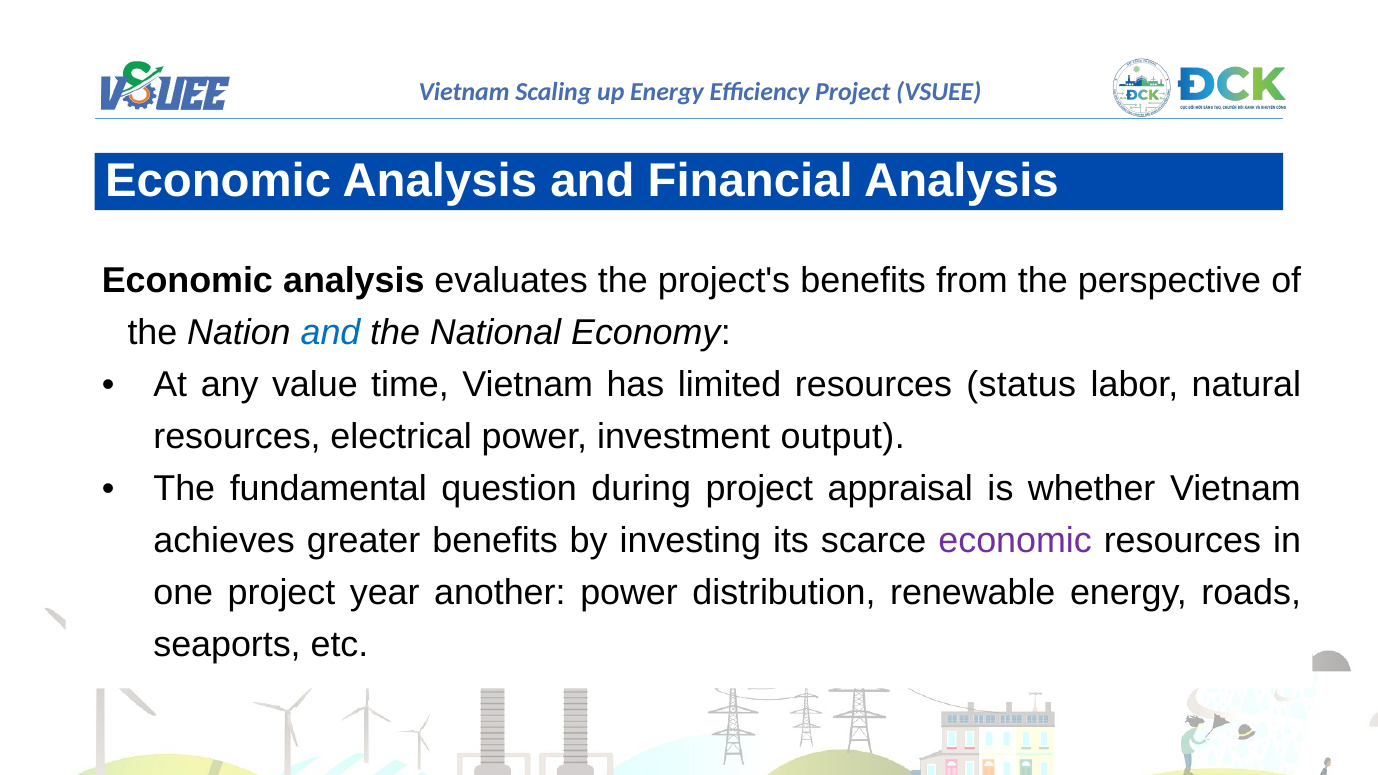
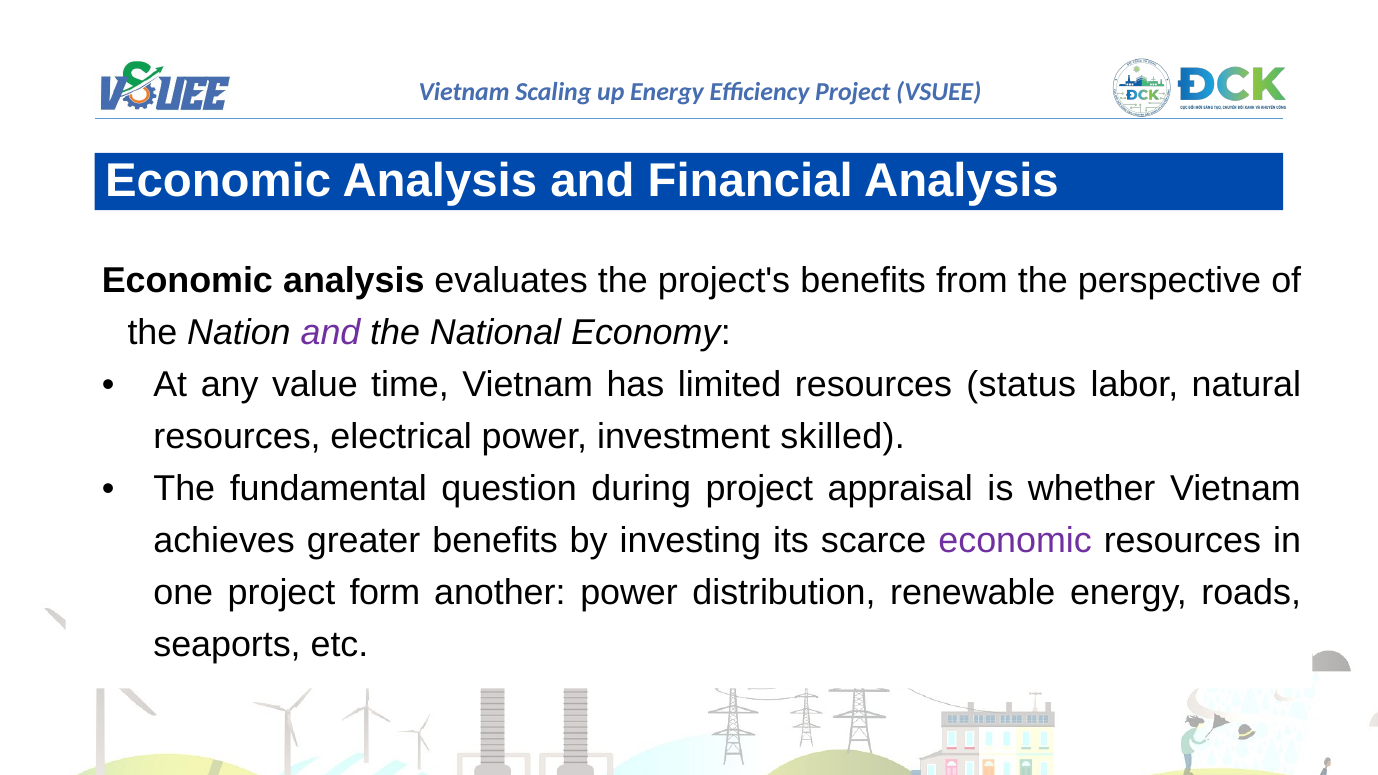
and at (331, 333) colour: blue -> purple
output: output -> skilled
year: year -> form
